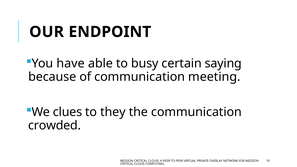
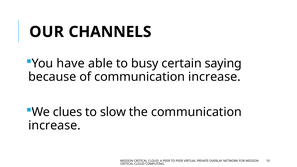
ENDPOINT: ENDPOINT -> CHANNELS
of communication meeting: meeting -> increase
they: they -> slow
crowded at (55, 125): crowded -> increase
